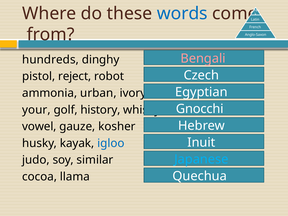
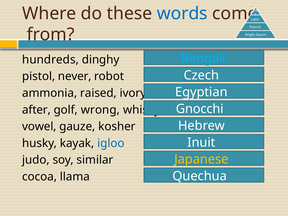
Bengali colour: pink -> light blue
reject: reject -> never
urban: urban -> raised
your: your -> after
history: history -> wrong
Japanese colour: light blue -> yellow
